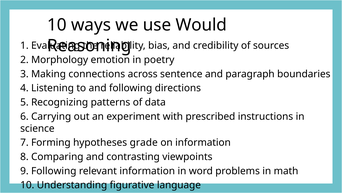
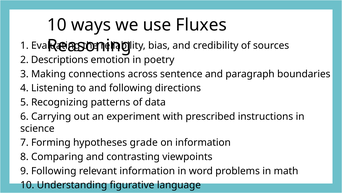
Would: Would -> Fluxes
Morphology: Morphology -> Descriptions
